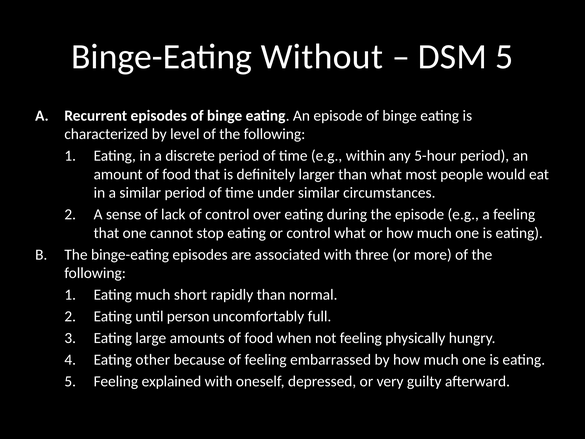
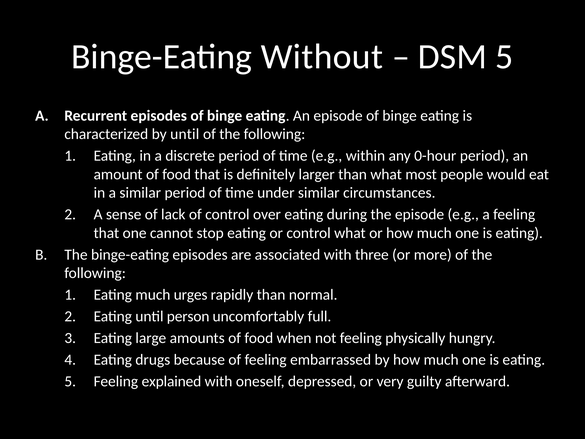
by level: level -> until
5-hour: 5-hour -> 0-hour
short: short -> urges
other: other -> drugs
